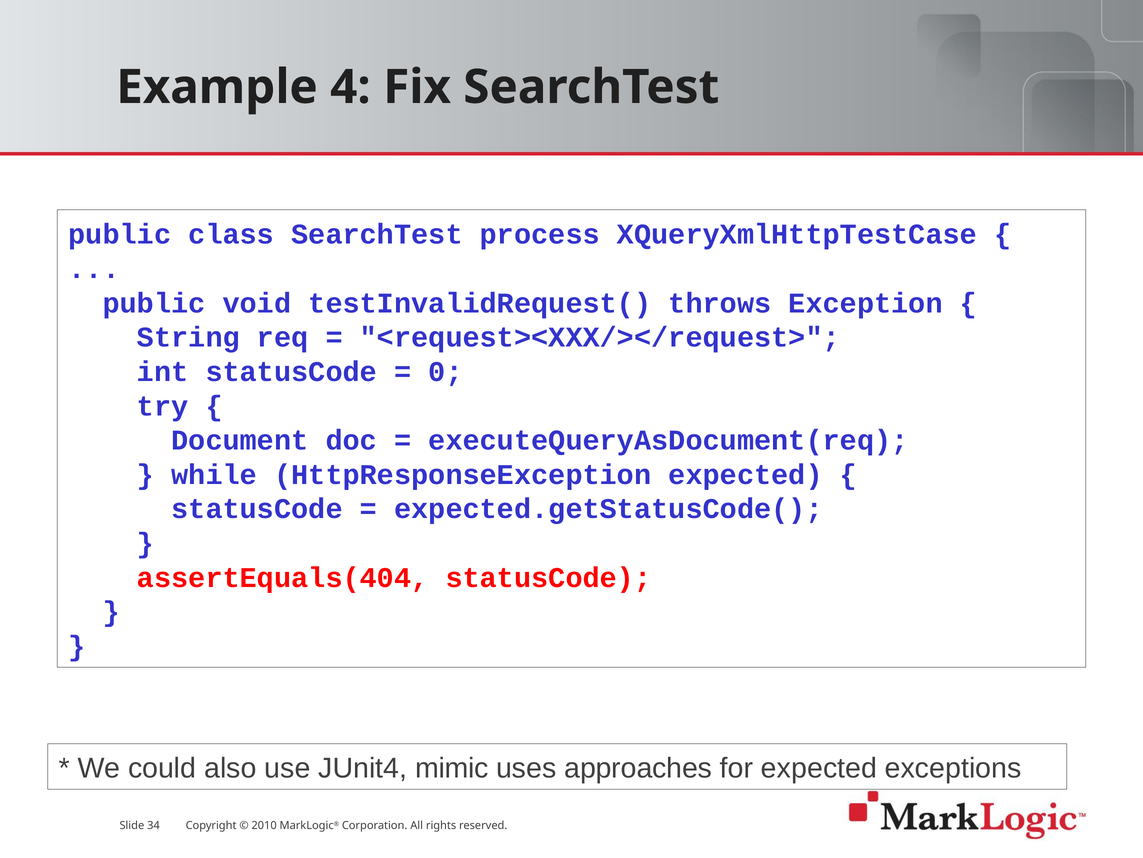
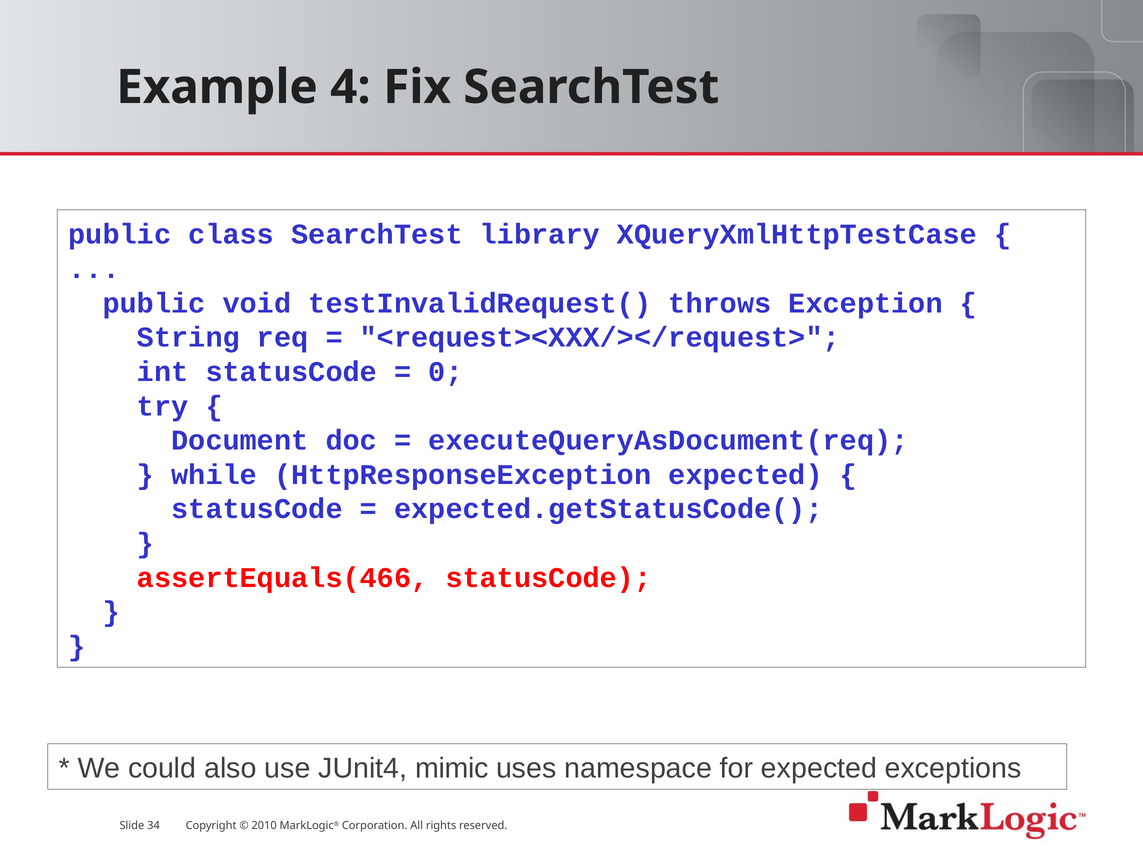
process: process -> library
assertEquals(404: assertEquals(404 -> assertEquals(466
approaches: approaches -> namespace
